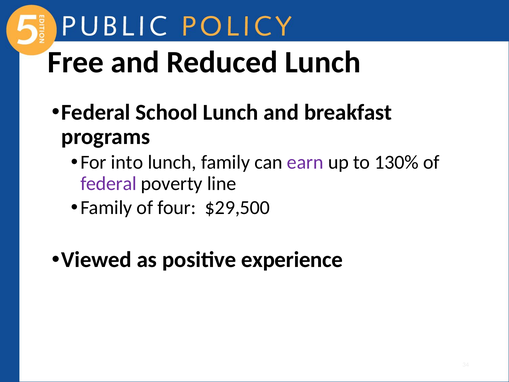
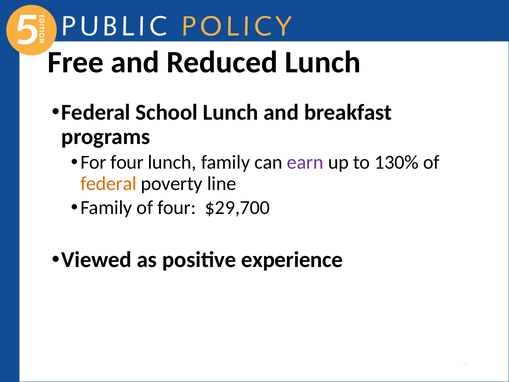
For into: into -> four
federal at (108, 184) colour: purple -> orange
$29,500: $29,500 -> $29,700
